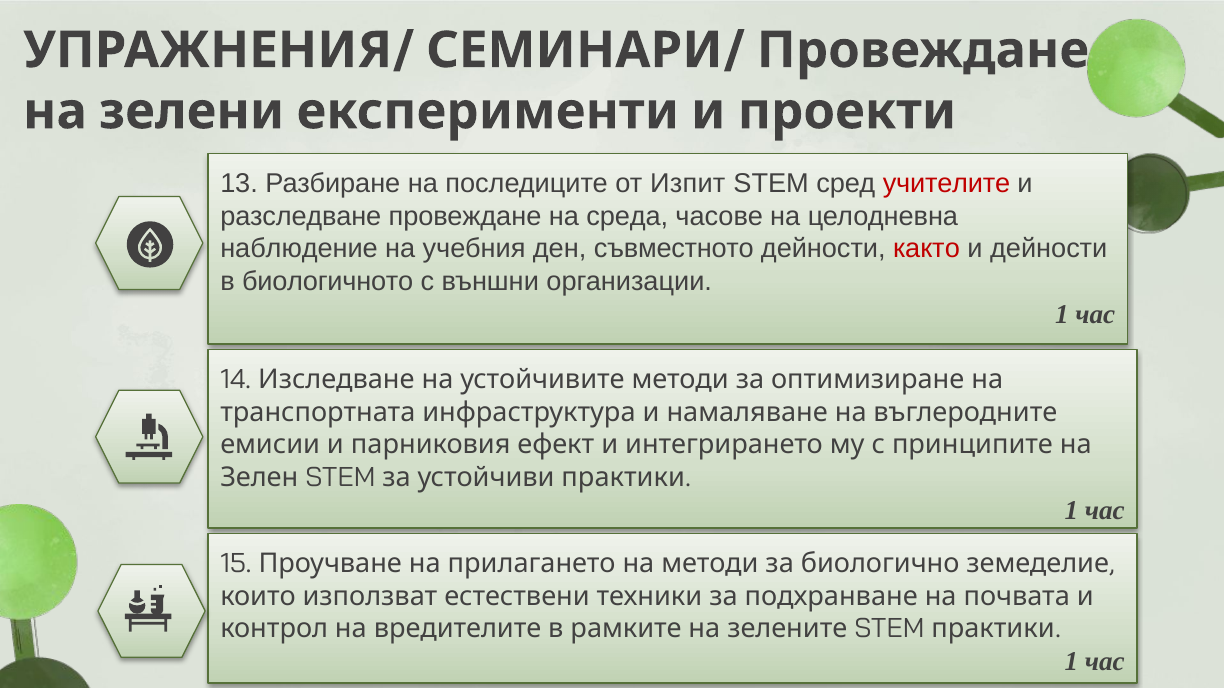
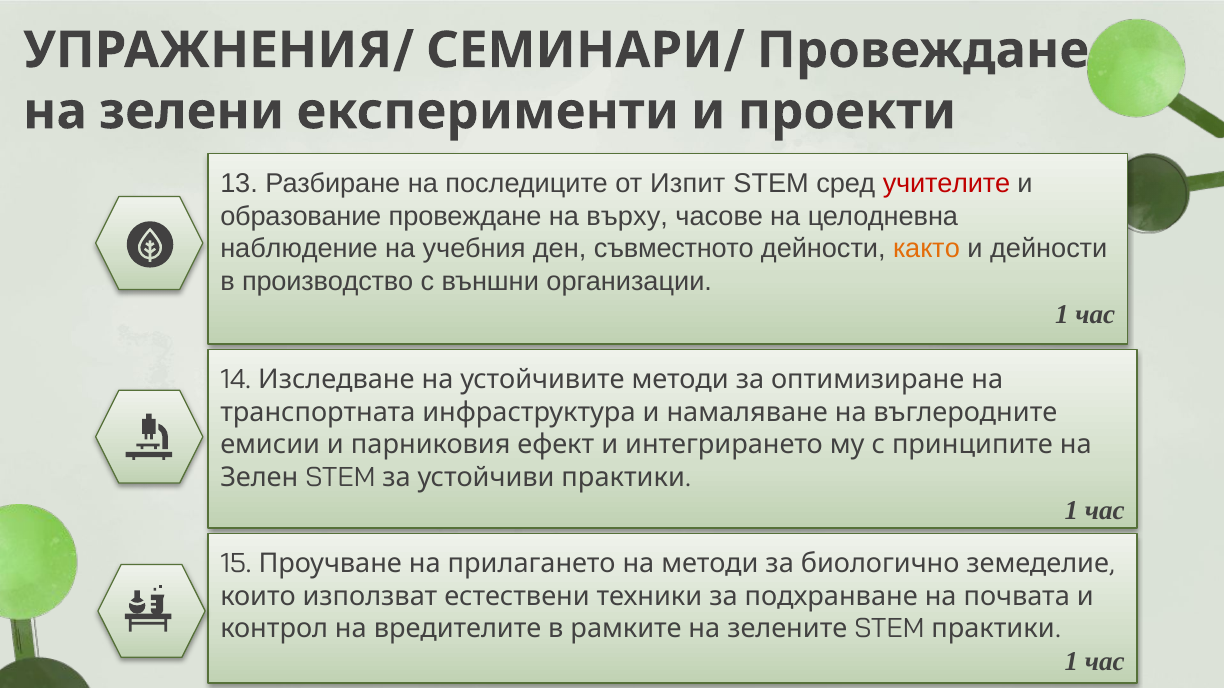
разследване: разследване -> образование
среда: среда -> върху
както colour: red -> orange
биологичното: биологичното -> производство
